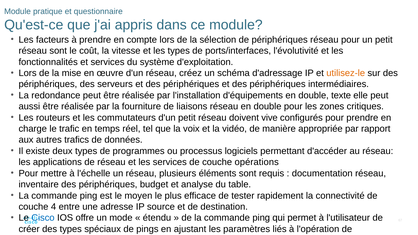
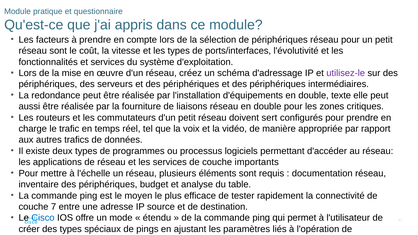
utilisez-le colour: orange -> purple
vive: vive -> sert
opérations: opérations -> importants
4: 4 -> 7
